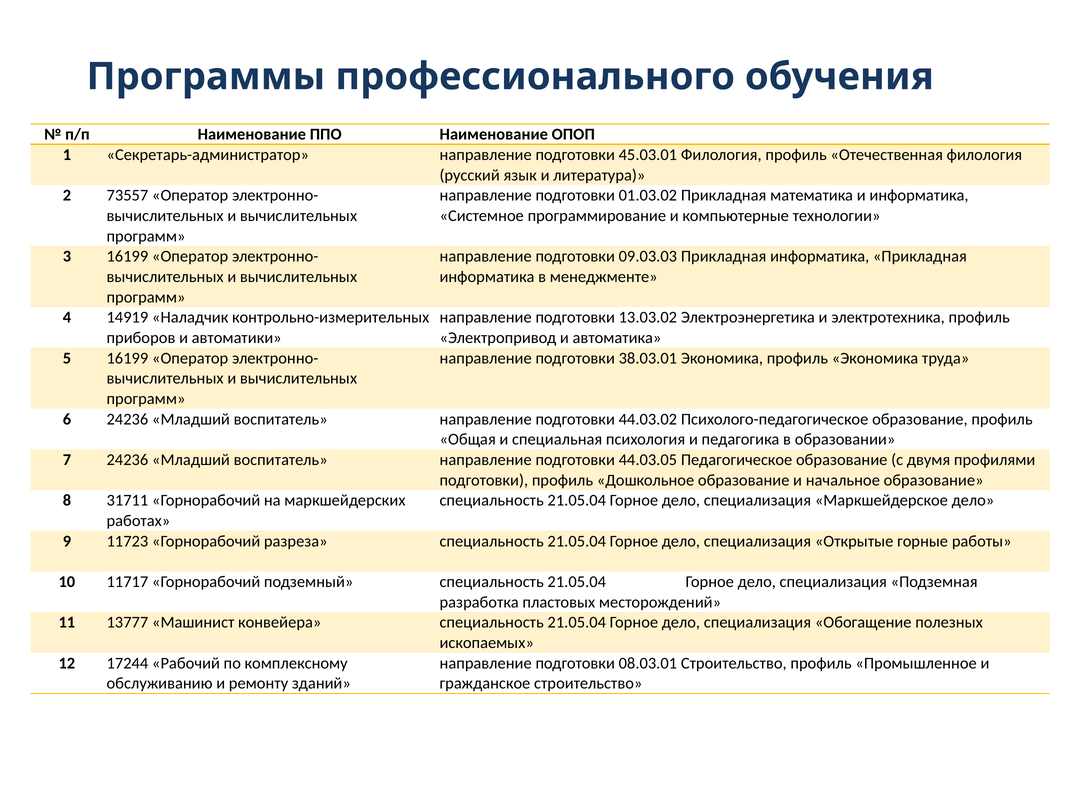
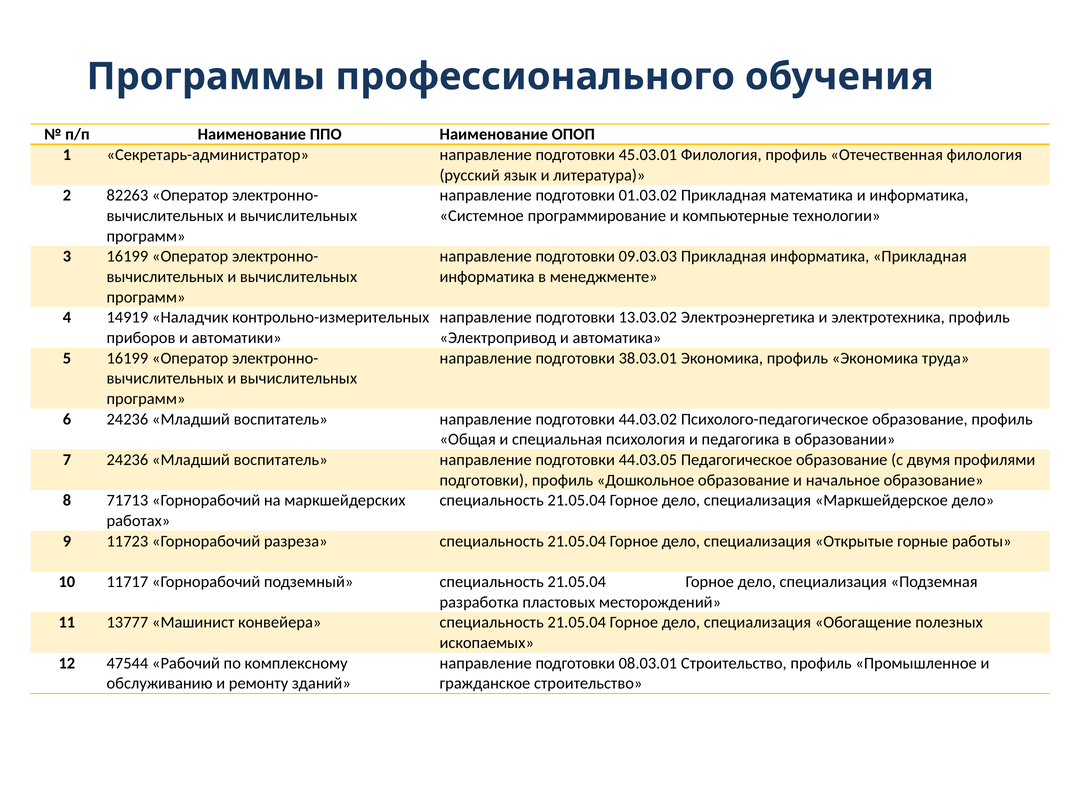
73557: 73557 -> 82263
31711: 31711 -> 71713
17244: 17244 -> 47544
